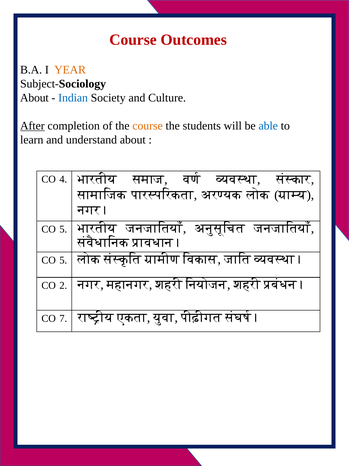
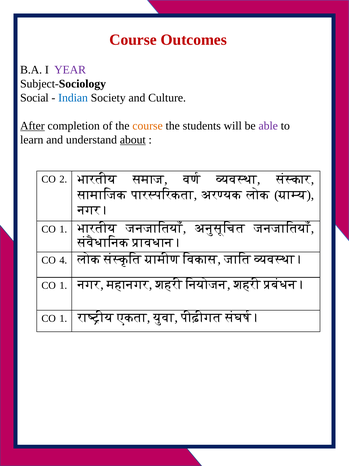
YEAR colour: orange -> purple
About at (34, 98): About -> Social
able colour: blue -> purple
about at (133, 140) underline: none -> present
4: 4 -> 2
5 at (63, 229): 5 -> 1
5 at (63, 260): 5 -> 4
2 at (63, 285): 2 -> 1
7 at (63, 318): 7 -> 1
